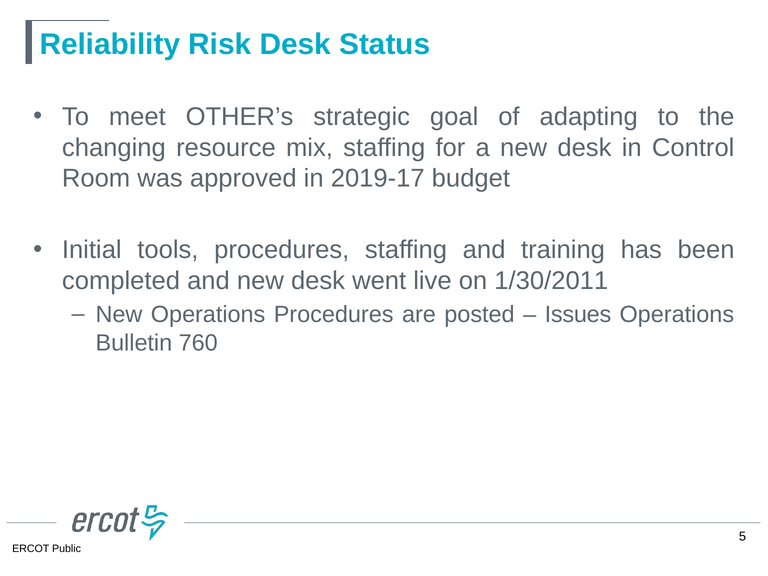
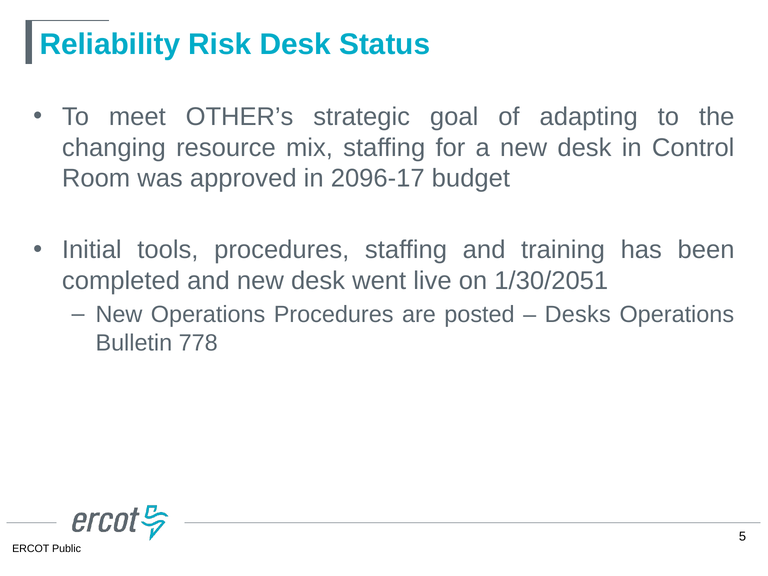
2019-17: 2019-17 -> 2096-17
1/30/2011: 1/30/2011 -> 1/30/2051
Issues: Issues -> Desks
760: 760 -> 778
